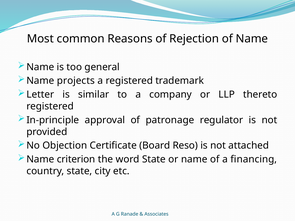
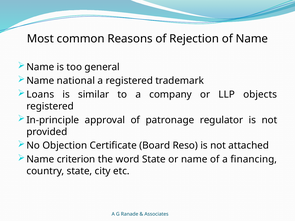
projects: projects -> national
Letter: Letter -> Loans
thereto: thereto -> objects
